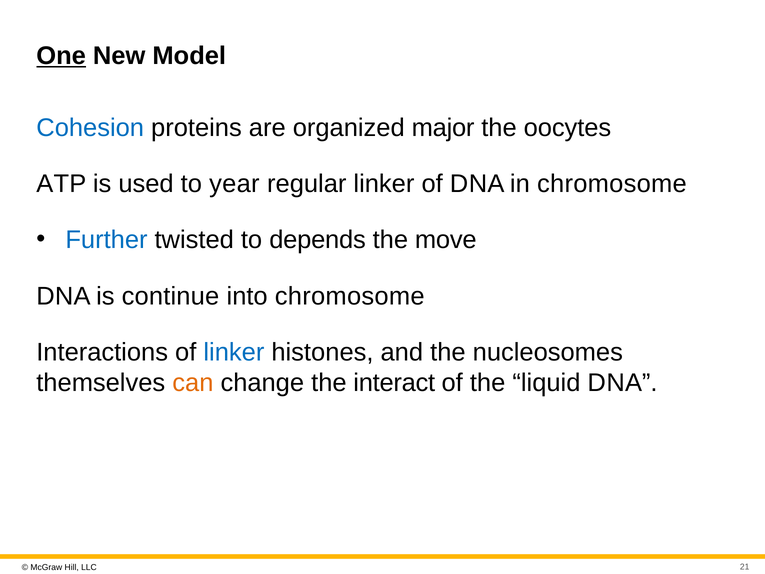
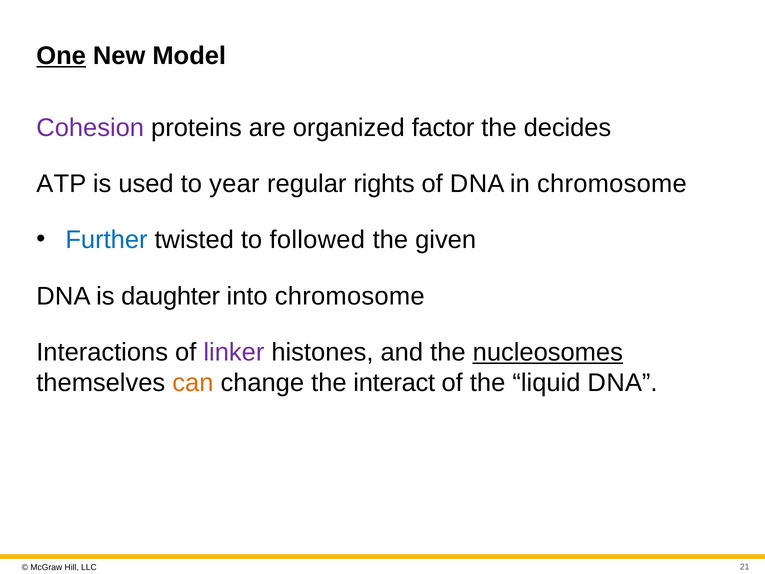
Cohesion colour: blue -> purple
major: major -> factor
oocytes: oocytes -> decides
regular linker: linker -> rights
depends: depends -> followed
move: move -> given
continue: continue -> daughter
linker at (234, 352) colour: blue -> purple
nucleosomes underline: none -> present
